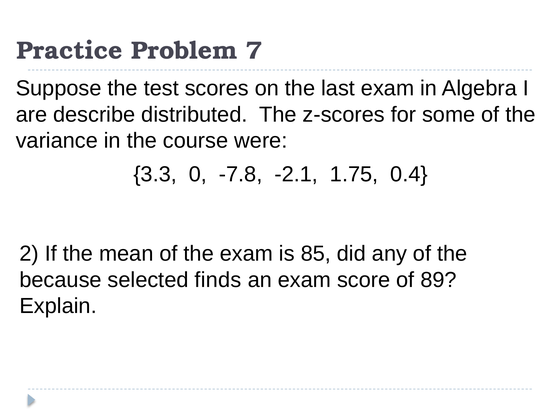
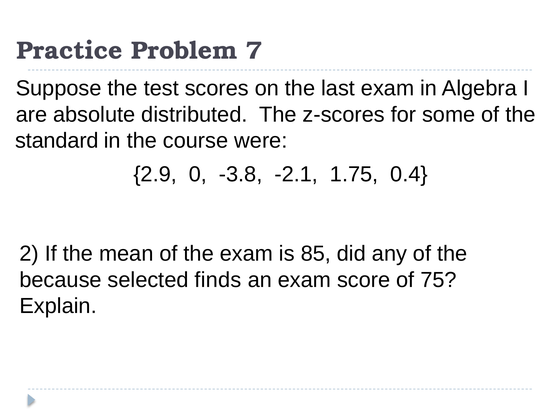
describe: describe -> absolute
variance: variance -> standard
3.3: 3.3 -> 2.9
-7.8: -7.8 -> -3.8
89: 89 -> 75
